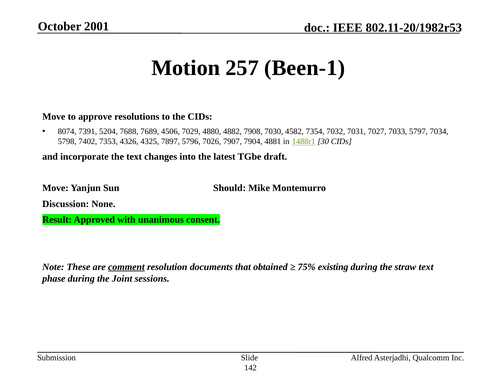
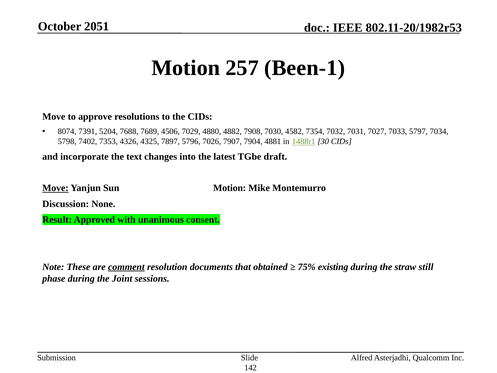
2001: 2001 -> 2051
Move at (55, 188) underline: none -> present
Sun Should: Should -> Motion
straw text: text -> still
